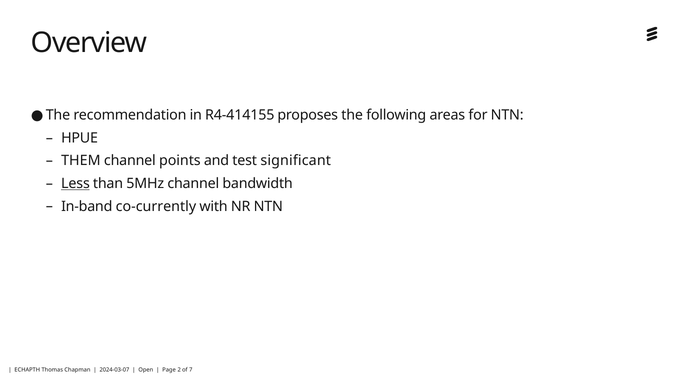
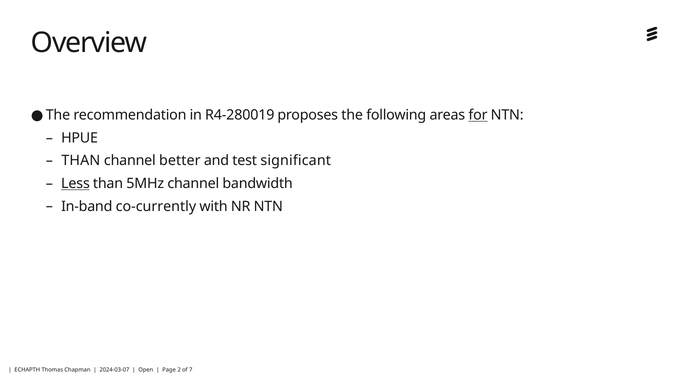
R4-414155: R4-414155 -> R4-280019
for underline: none -> present
THEM at (81, 161): THEM -> THAN
points: points -> better
